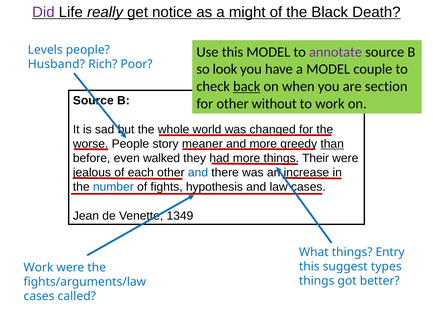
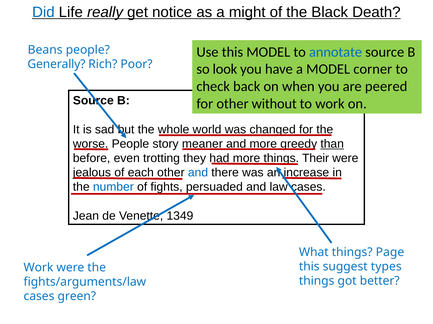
Did colour: purple -> blue
annotate colour: purple -> blue
Levels: Levels -> Beans
Husband: Husband -> Generally
couple: couple -> corner
back underline: present -> none
section: section -> peered
walked: walked -> trotting
hypothesis: hypothesis -> persuaded
Entry: Entry -> Page
called: called -> green
